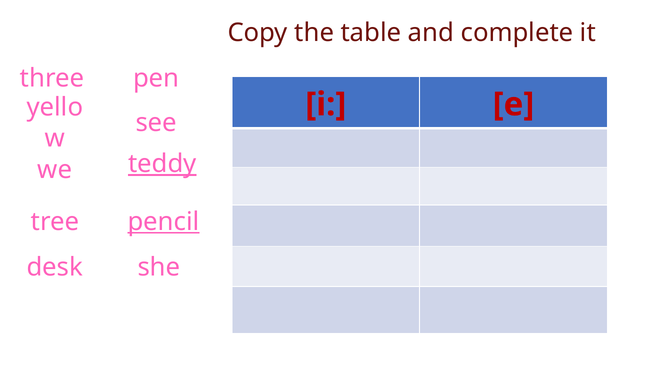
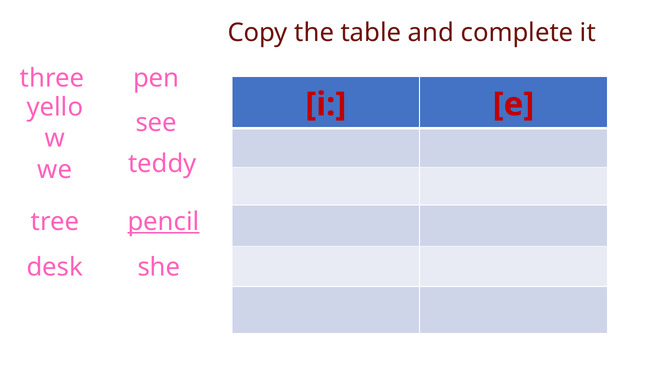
teddy underline: present -> none
